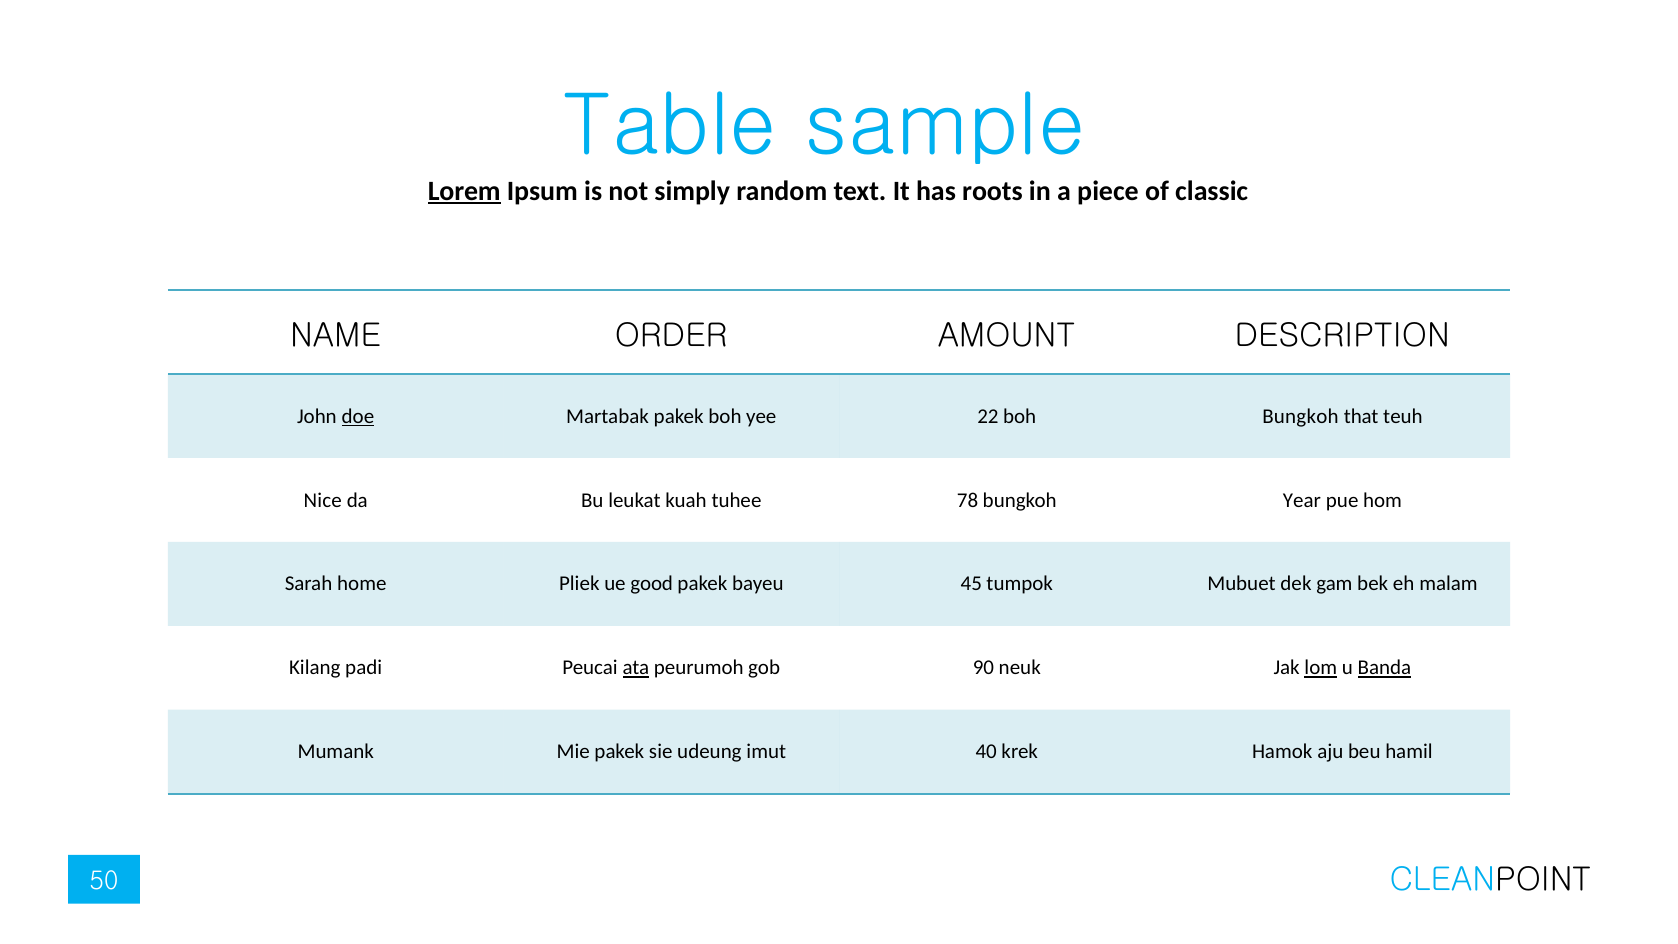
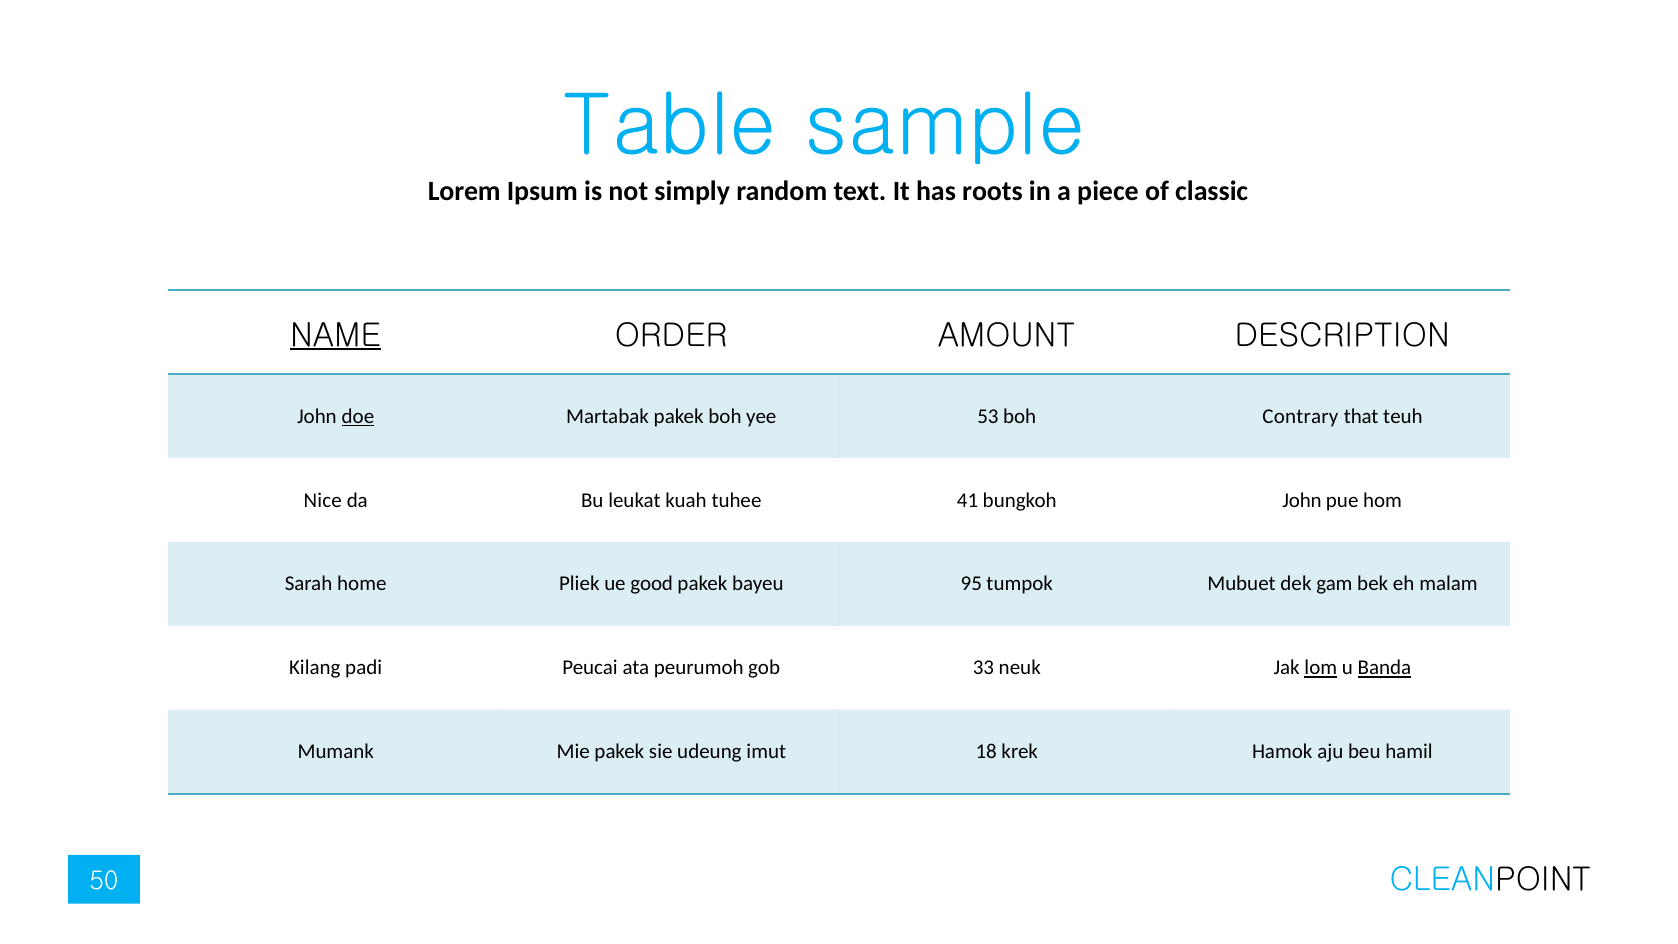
Lorem underline: present -> none
NAME underline: none -> present
22: 22 -> 53
boh Bungkoh: Bungkoh -> Contrary
78: 78 -> 41
bungkoh Year: Year -> John
45: 45 -> 95
ata underline: present -> none
90: 90 -> 33
40: 40 -> 18
